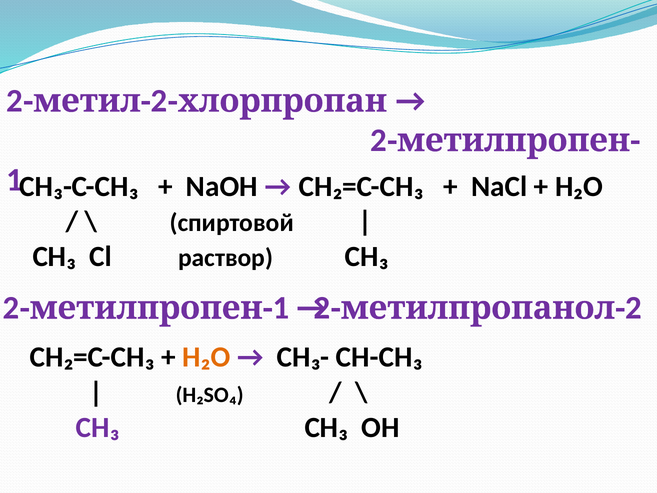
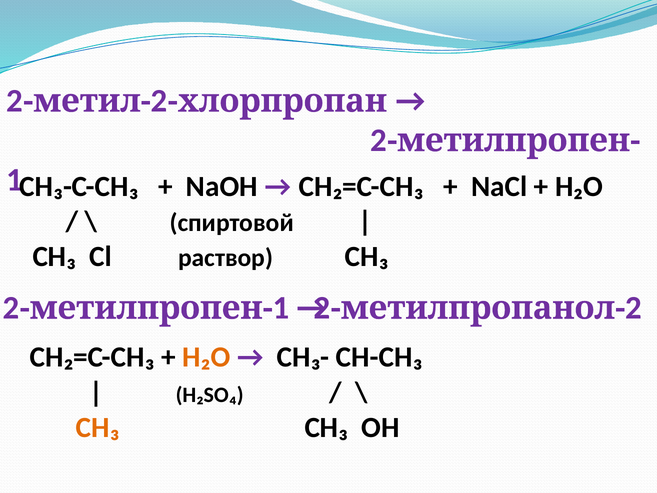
CH₃ at (98, 427) colour: purple -> orange
